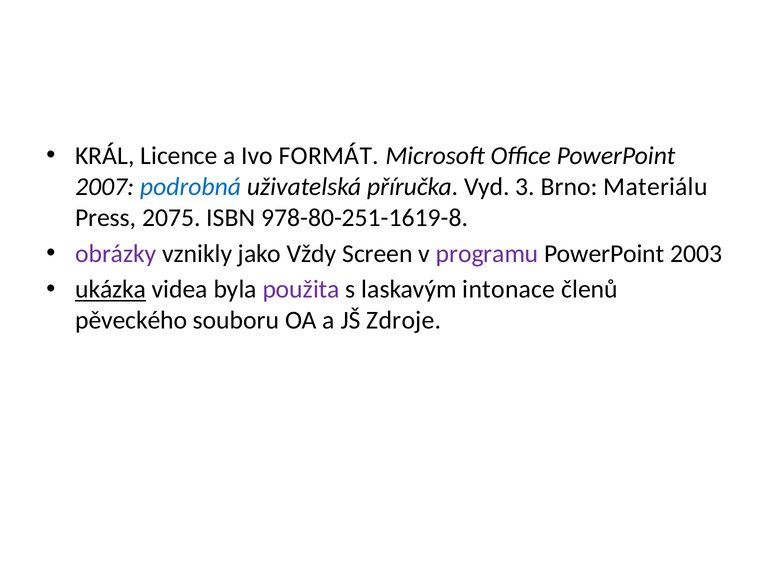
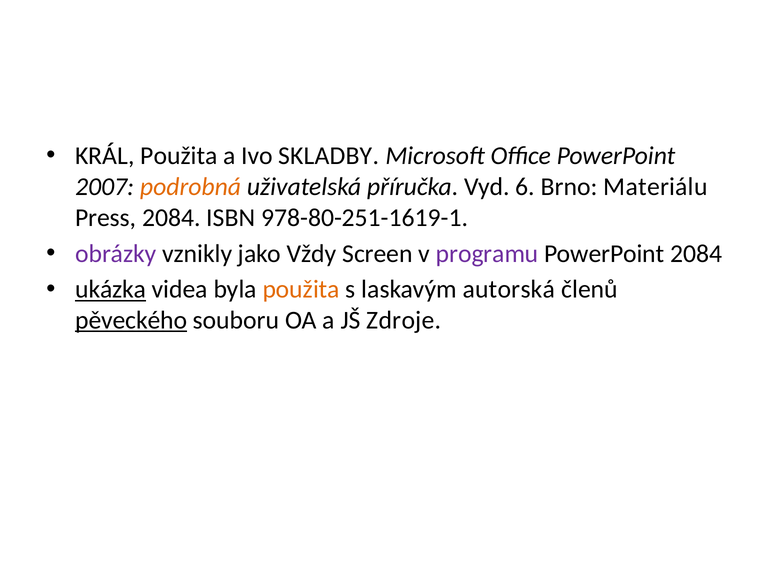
KRÁL Licence: Licence -> Použita
FORMÁT: FORMÁT -> SKLADBY
podrobná colour: blue -> orange
3: 3 -> 6
Press 2075: 2075 -> 2084
978-80-251-1619-8: 978-80-251-1619-8 -> 978-80-251-1619-1
PowerPoint 2003: 2003 -> 2084
použita at (301, 290) colour: purple -> orange
intonace: intonace -> autorská
pěveckého underline: none -> present
